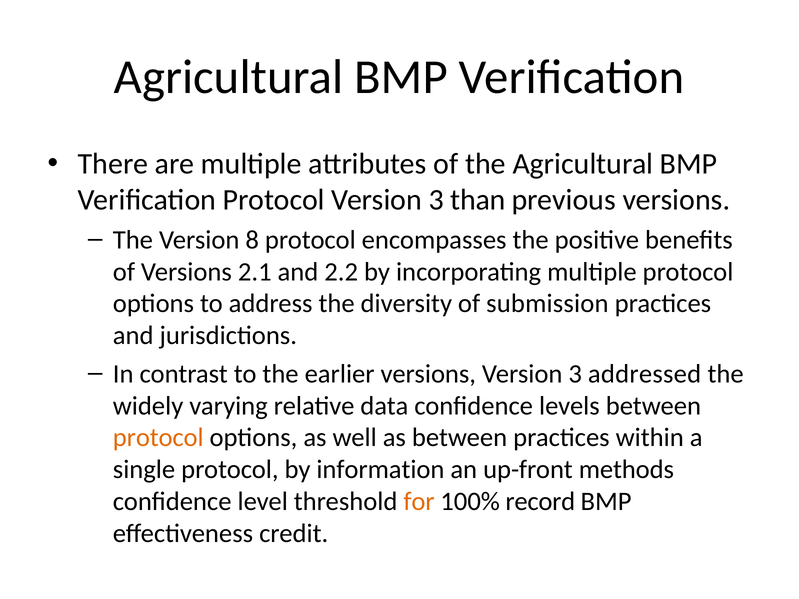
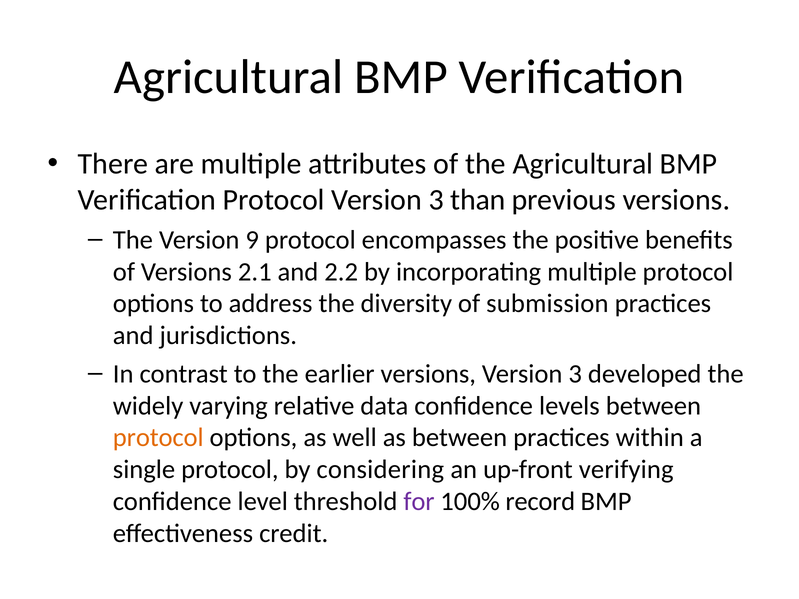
8: 8 -> 9
addressed: addressed -> developed
information: information -> considering
methods: methods -> verifying
for colour: orange -> purple
